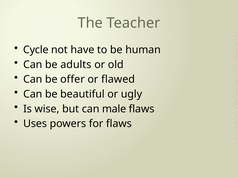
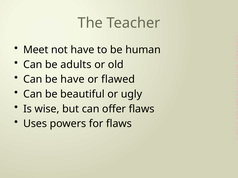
Cycle: Cycle -> Meet
be offer: offer -> have
male: male -> offer
